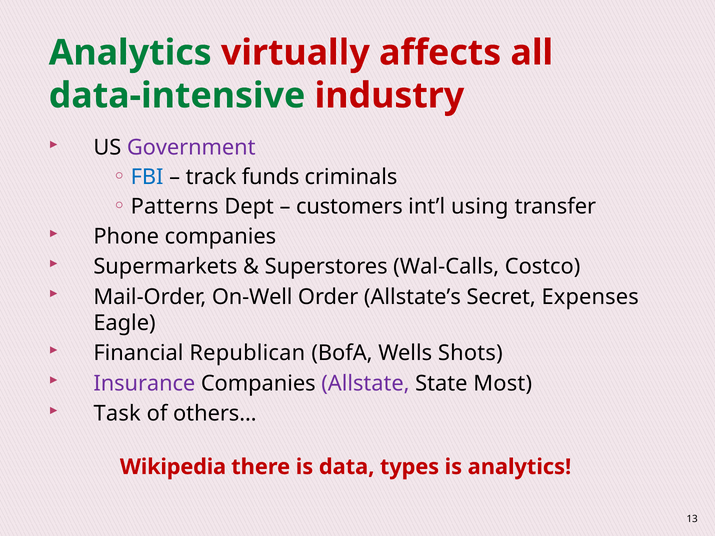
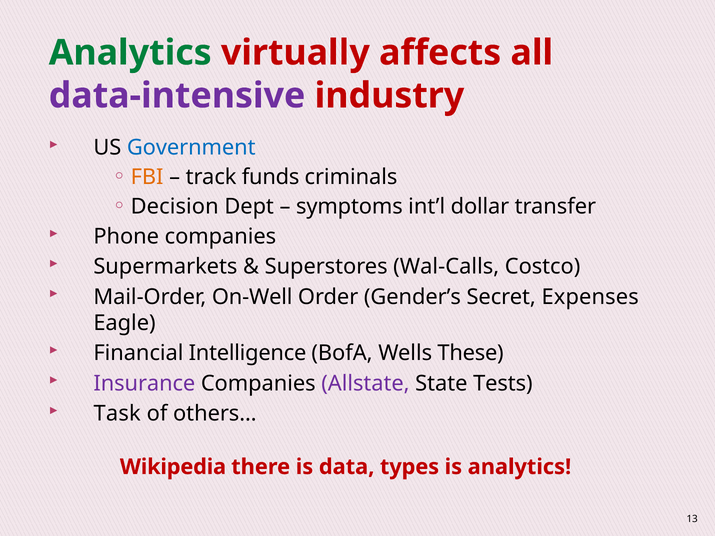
data-intensive colour: green -> purple
Government colour: purple -> blue
FBI colour: blue -> orange
Patterns: Patterns -> Decision
customers: customers -> symptoms
using: using -> dollar
Allstate’s: Allstate’s -> Gender’s
Republican: Republican -> Intelligence
Shots: Shots -> These
Most: Most -> Tests
